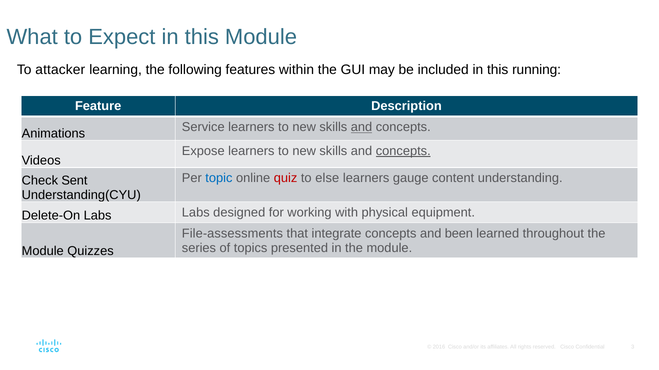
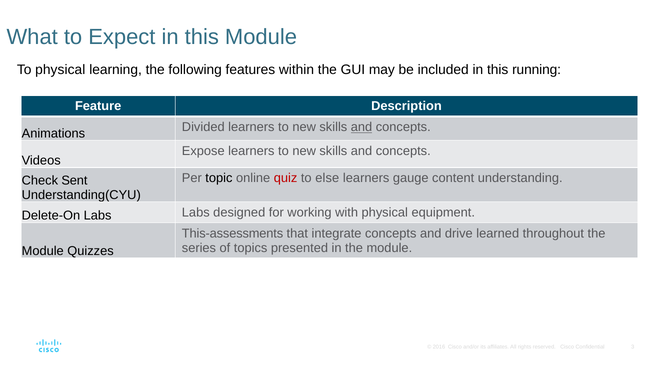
To attacker: attacker -> physical
Service: Service -> Divided
concepts at (403, 151) underline: present -> none
topic colour: blue -> black
File-assessments: File-assessments -> This-assessments
been: been -> drive
